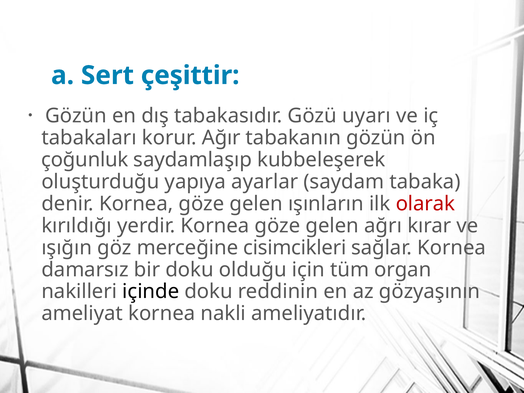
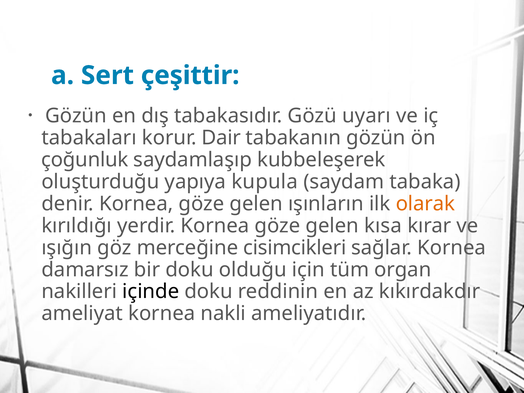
Ağır: Ağır -> Dair
ayarlar: ayarlar -> kupula
olarak colour: red -> orange
ağrı: ağrı -> kısa
gözyaşının: gözyaşının -> kıkırdakdır
